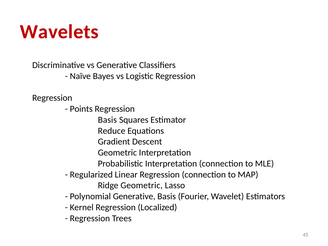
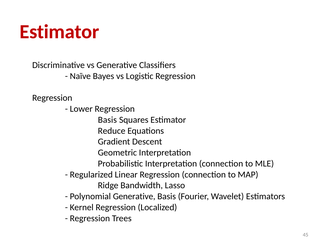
Wavelets at (59, 32): Wavelets -> Estimator
Points: Points -> Lower
Ridge Geometric: Geometric -> Bandwidth
